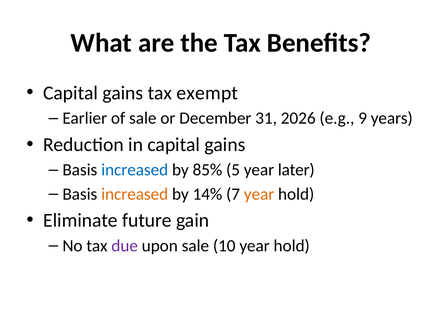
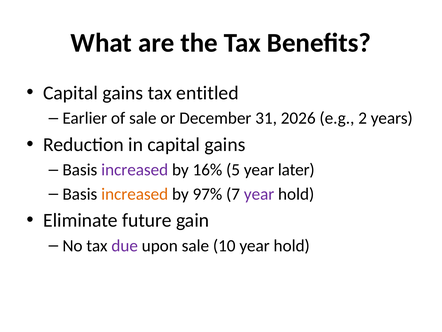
exempt: exempt -> entitled
9: 9 -> 2
increased at (135, 170) colour: blue -> purple
85%: 85% -> 16%
14%: 14% -> 97%
year at (259, 194) colour: orange -> purple
